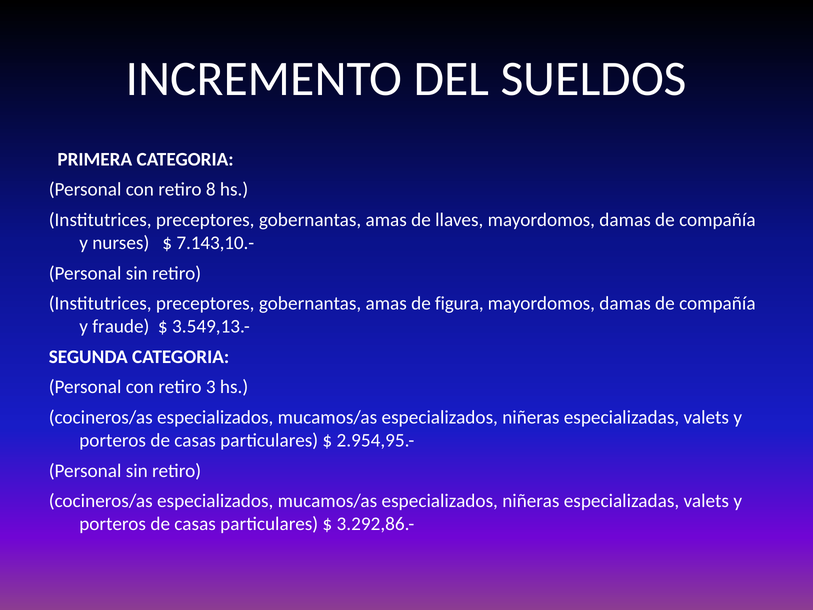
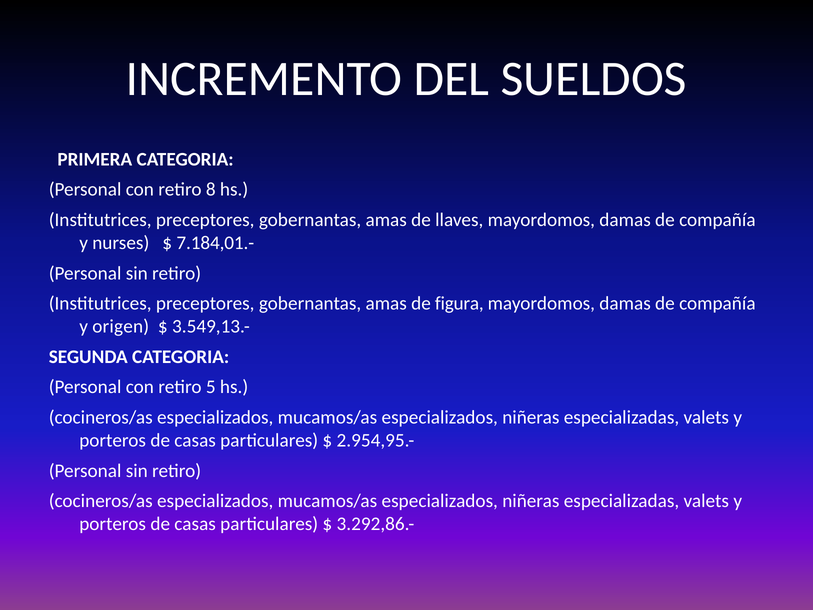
7.143,10.-: 7.143,10.- -> 7.184,01.-
fraude: fraude -> origen
3: 3 -> 5
